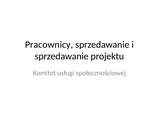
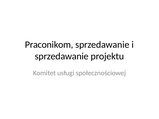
Pracownicy: Pracownicy -> Praconikom
